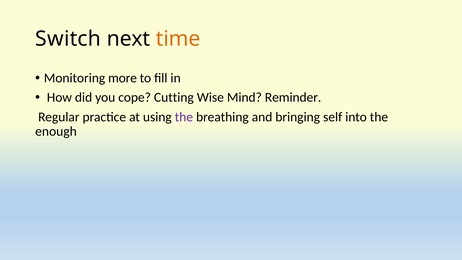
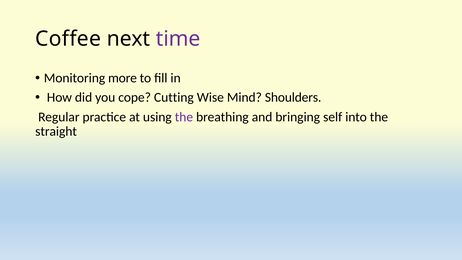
Switch: Switch -> Coffee
time colour: orange -> purple
Reminder: Reminder -> Shoulders
enough: enough -> straight
